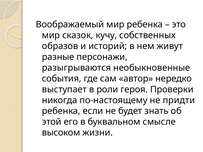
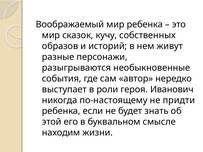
Проверки: Проверки -> Иванович
высоком: высоком -> находим
